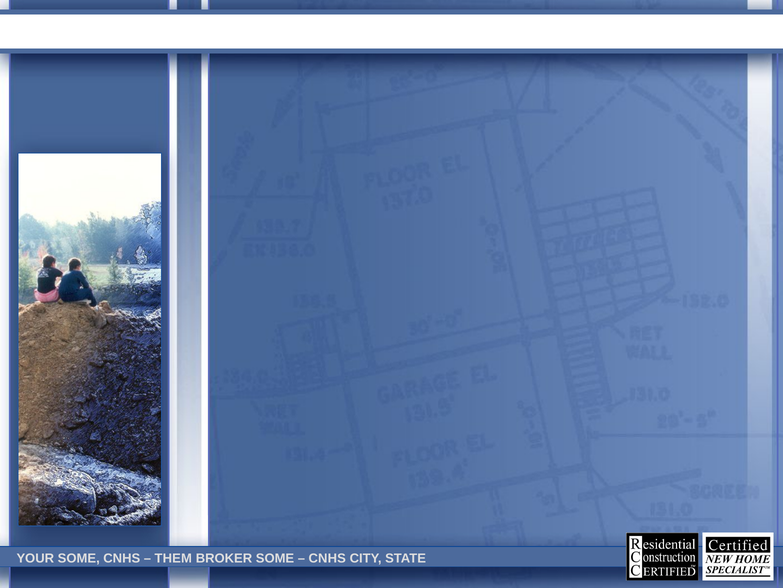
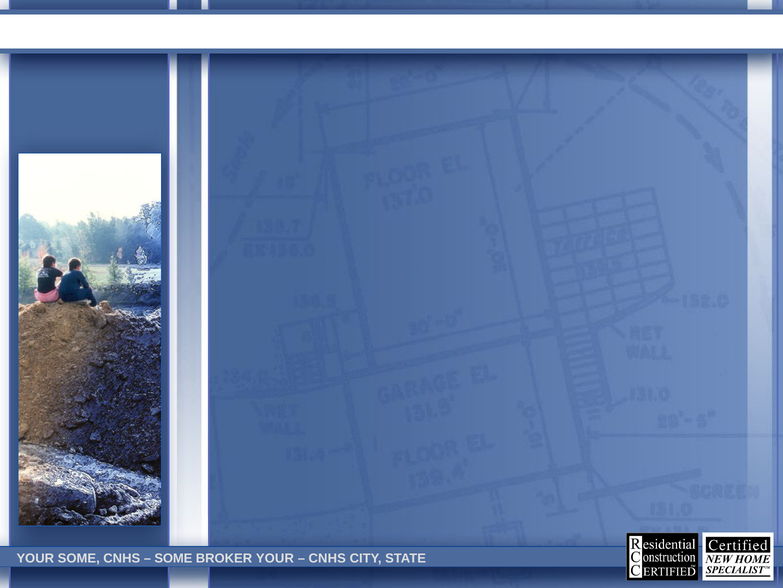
THEM at (173, 557): THEM -> SOME
BROKER SOME: SOME -> YOUR
